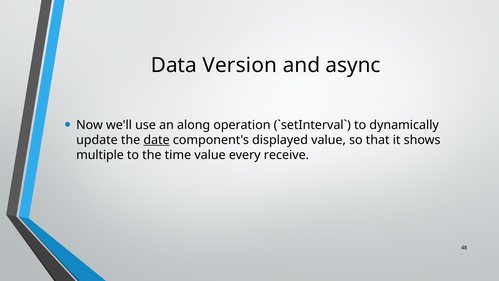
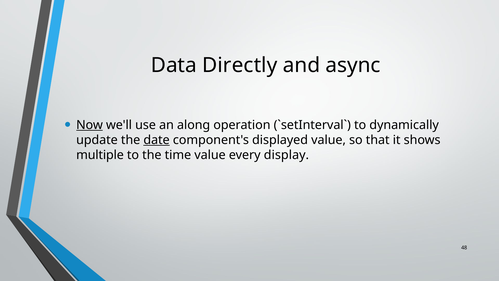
Version: Version -> Directly
Now underline: none -> present
receive: receive -> display
